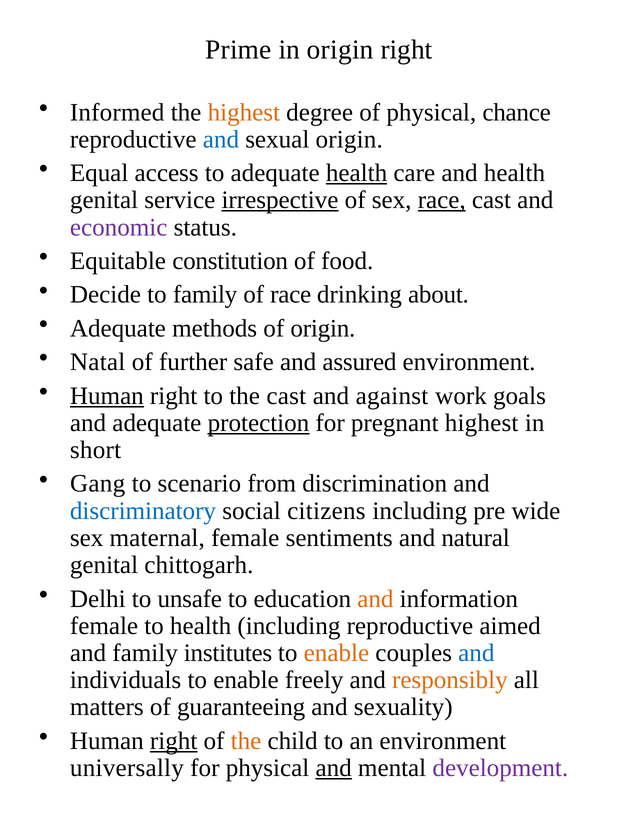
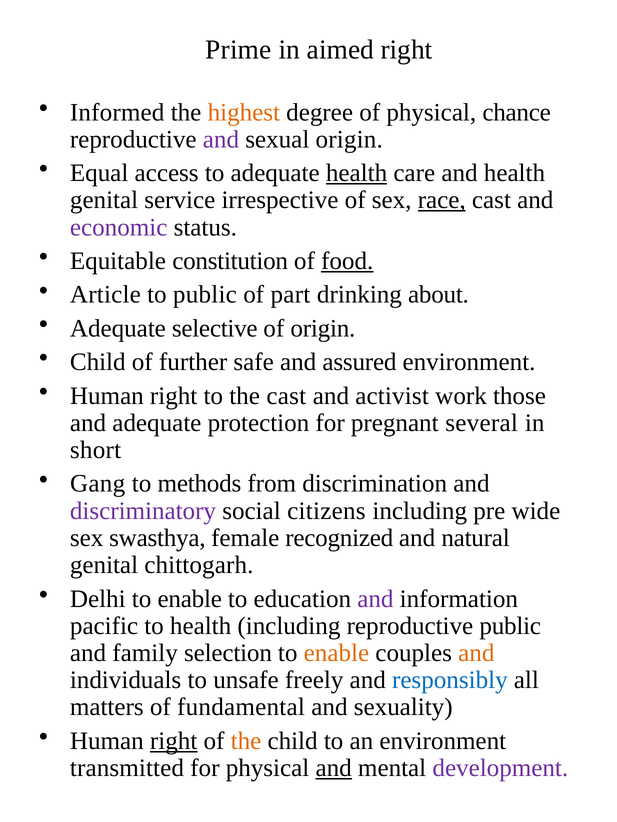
in origin: origin -> aimed
and at (221, 139) colour: blue -> purple
irrespective underline: present -> none
food underline: none -> present
Decide: Decide -> Article
to family: family -> public
of race: race -> part
methods: methods -> selective
Natal at (98, 362): Natal -> Child
Human at (107, 396) underline: present -> none
against: against -> activist
goals: goals -> those
protection underline: present -> none
pregnant highest: highest -> several
scenario: scenario -> methods
discriminatory colour: blue -> purple
maternal: maternal -> swasthya
sentiments: sentiments -> recognized
unsafe at (190, 599): unsafe -> enable
and at (375, 599) colour: orange -> purple
female at (104, 626): female -> pacific
reproductive aimed: aimed -> public
institutes: institutes -> selection
and at (476, 653) colour: blue -> orange
individuals to enable: enable -> unsafe
responsibly colour: orange -> blue
guaranteeing: guaranteeing -> fundamental
universally: universally -> transmitted
